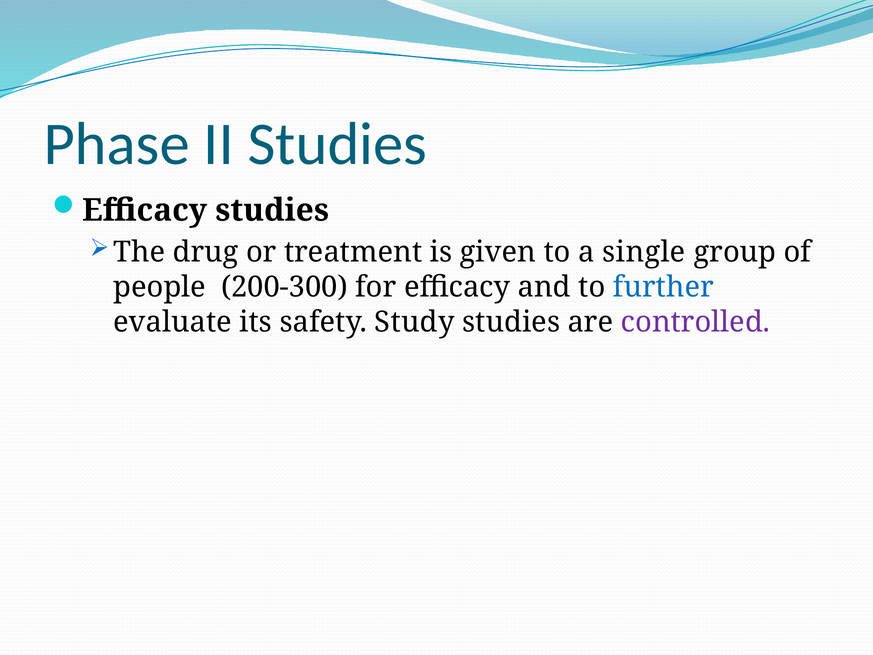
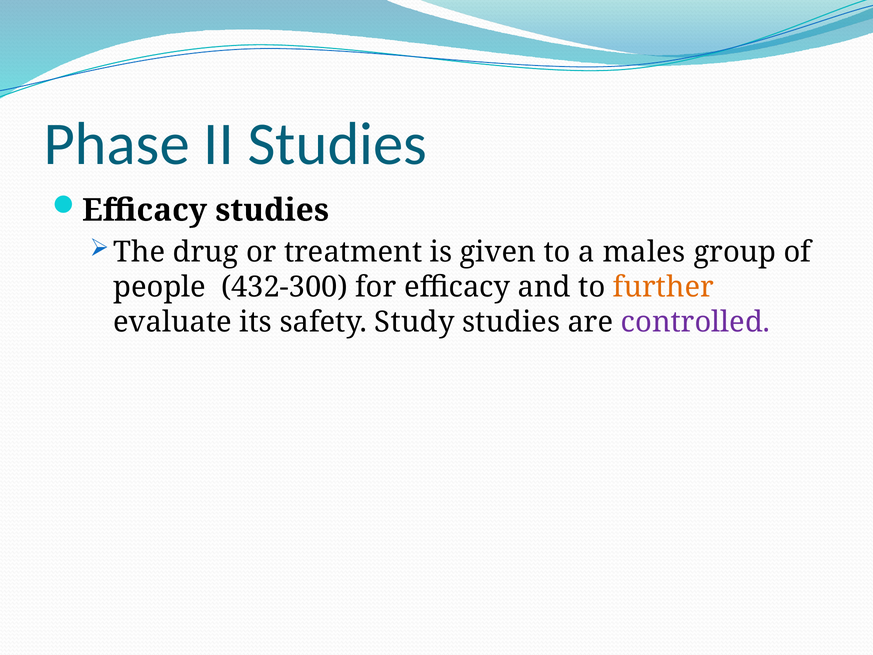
single: single -> males
200-300: 200-300 -> 432-300
further colour: blue -> orange
